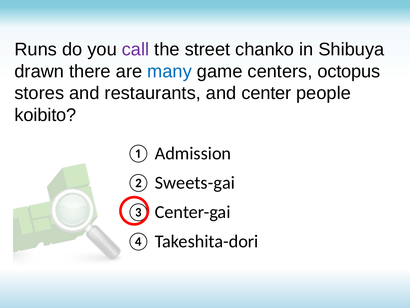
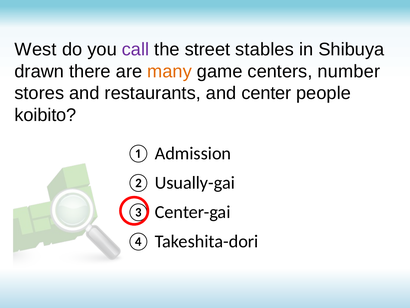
Runs: Runs -> West
chanko: chanko -> stables
many colour: blue -> orange
octopus: octopus -> number
Sweets-gai: Sweets-gai -> Usually-gai
